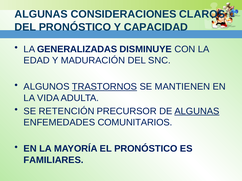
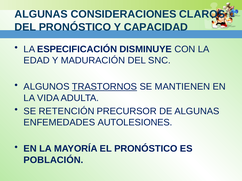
GENERALIZADAS: GENERALIZADAS -> ESPECIFICACIÓN
ALGUNAS at (197, 111) underline: present -> none
COMUNITARIOS: COMUNITARIOS -> AUTOLESIONES
FAMILIARES: FAMILIARES -> POBLACIÓN
